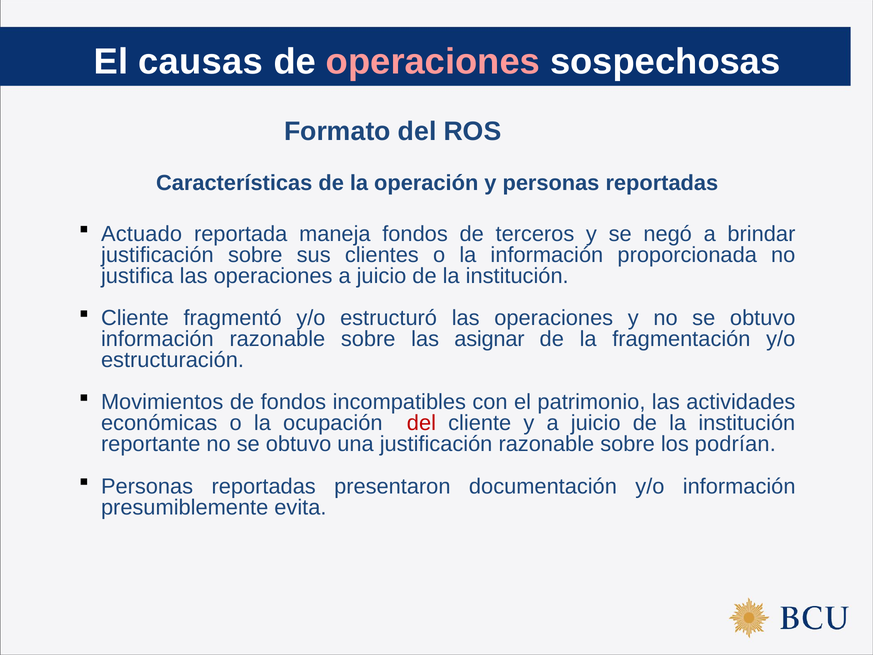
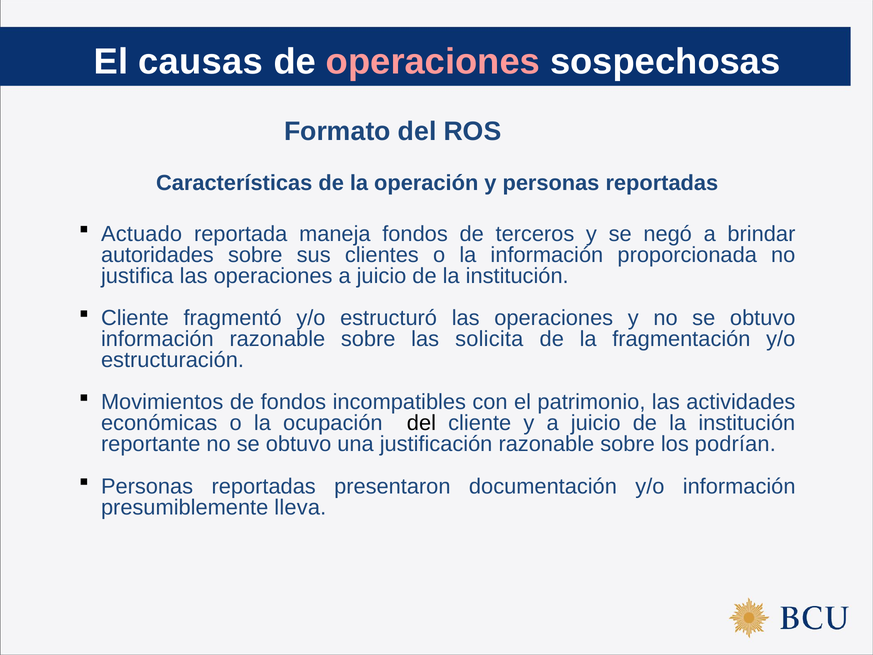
justificación at (157, 255): justificación -> autoridades
asignar: asignar -> solicita
del at (421, 423) colour: red -> black
evita: evita -> lleva
